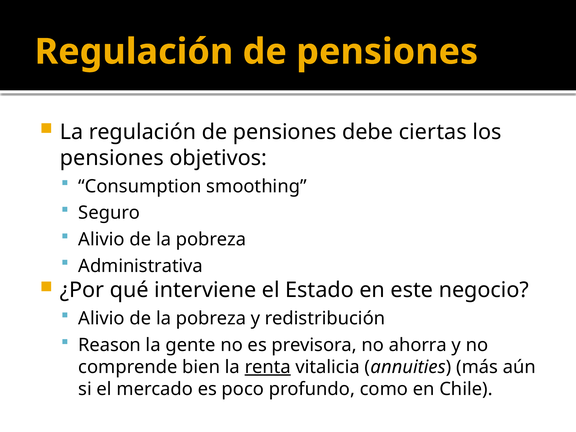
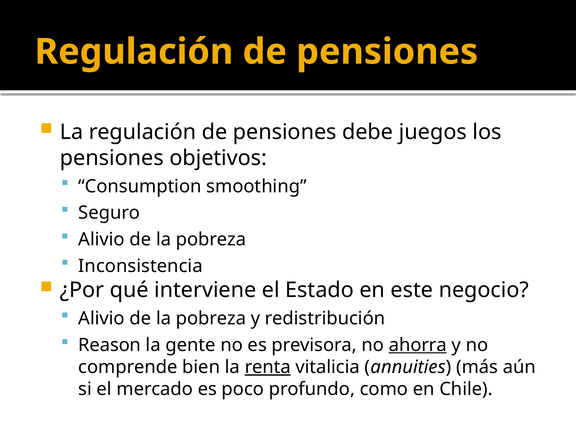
ciertas: ciertas -> juegos
Administrativa: Administrativa -> Inconsistencia
ahorra underline: none -> present
